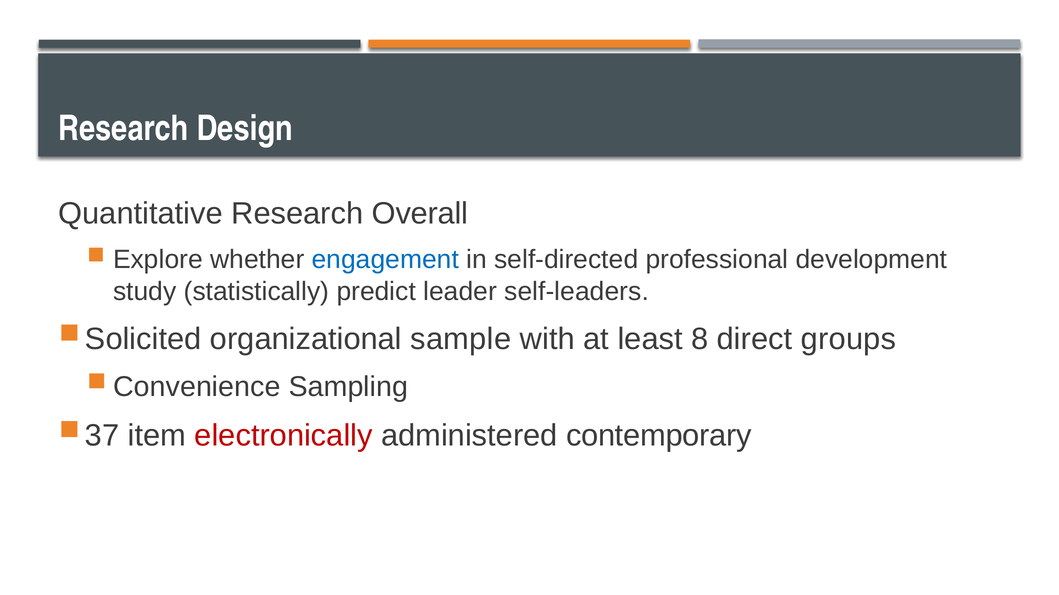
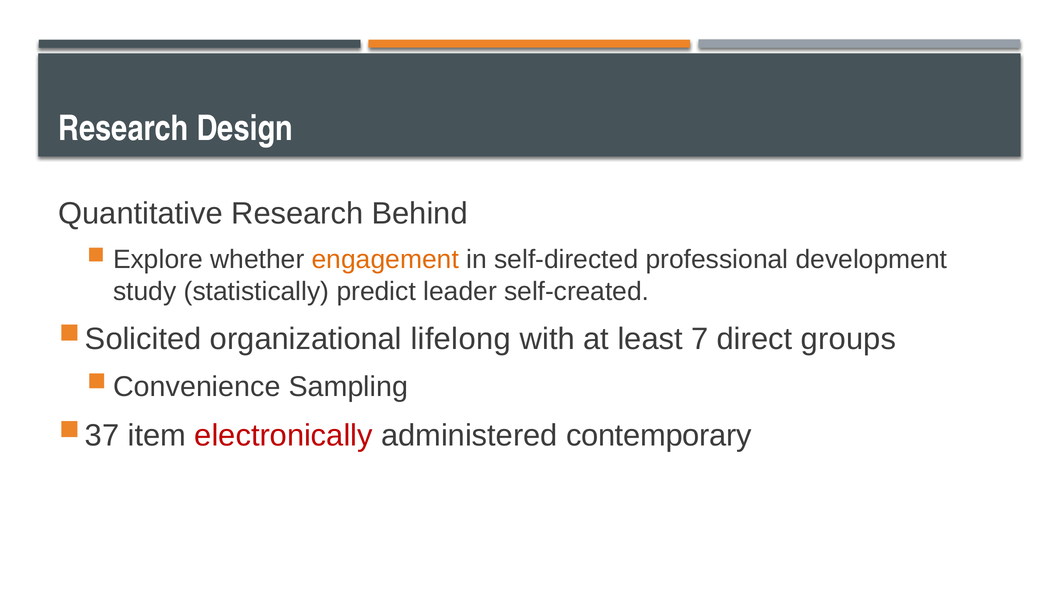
Overall: Overall -> Behind
engagement colour: blue -> orange
self-leaders: self-leaders -> self-created
sample: sample -> lifelong
8: 8 -> 7
